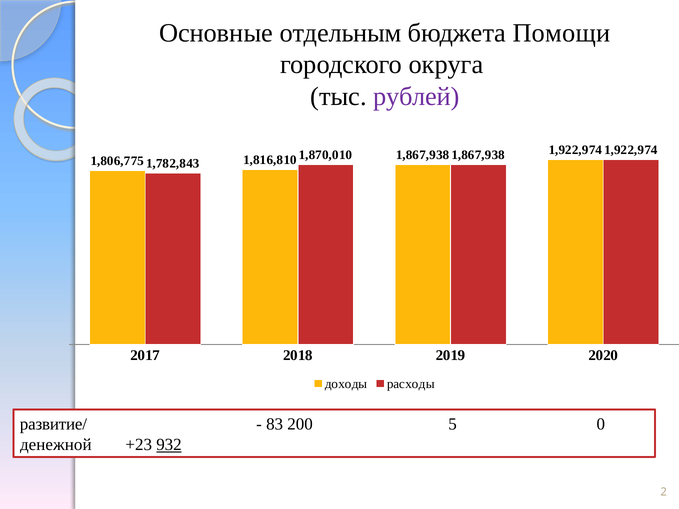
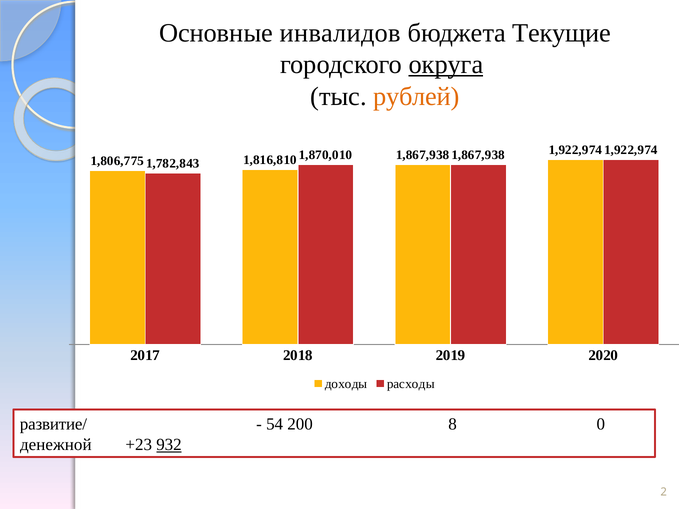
отдельным: отдельным -> инвалидов
Помощи: Помощи -> Текущие
округа underline: none -> present
рублей colour: purple -> orange
83: 83 -> 54
5: 5 -> 8
